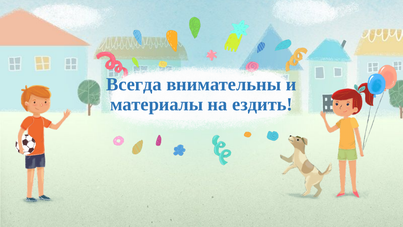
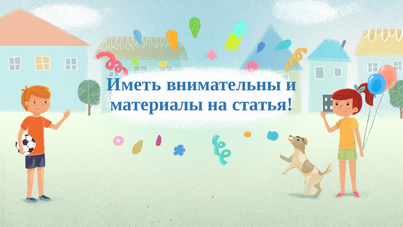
Всегда: Всегда -> Иметь
ездить: ездить -> статья
